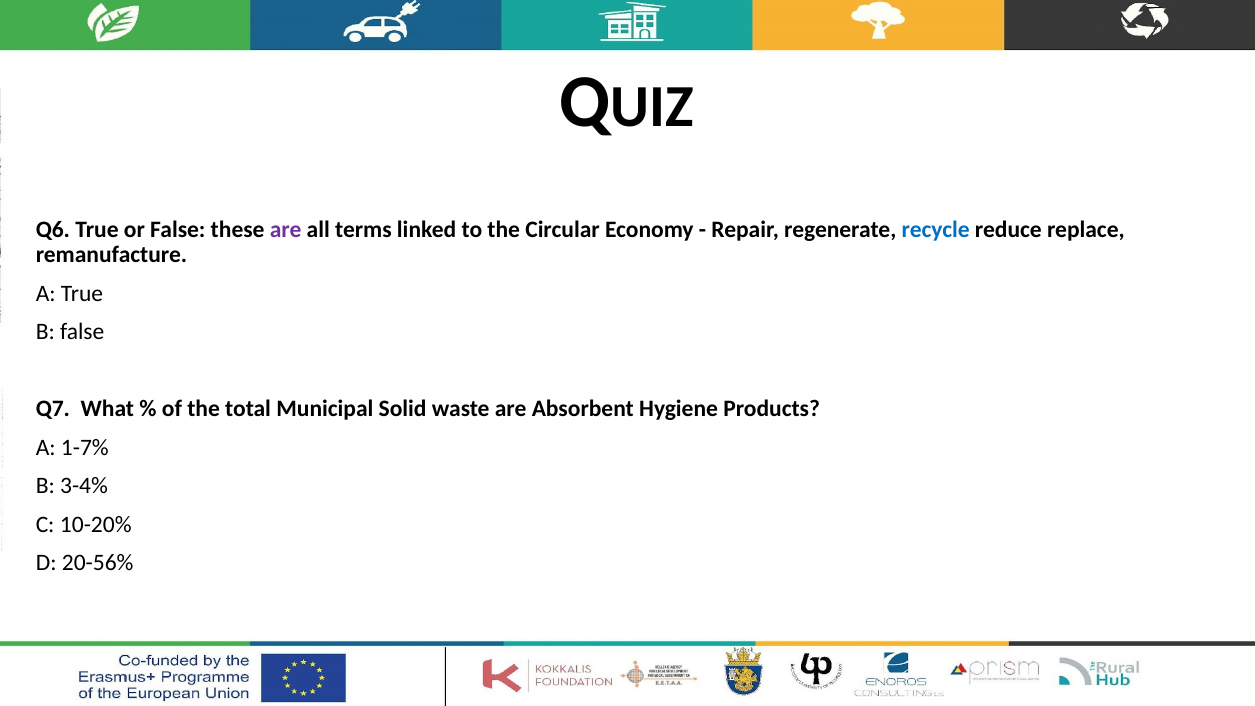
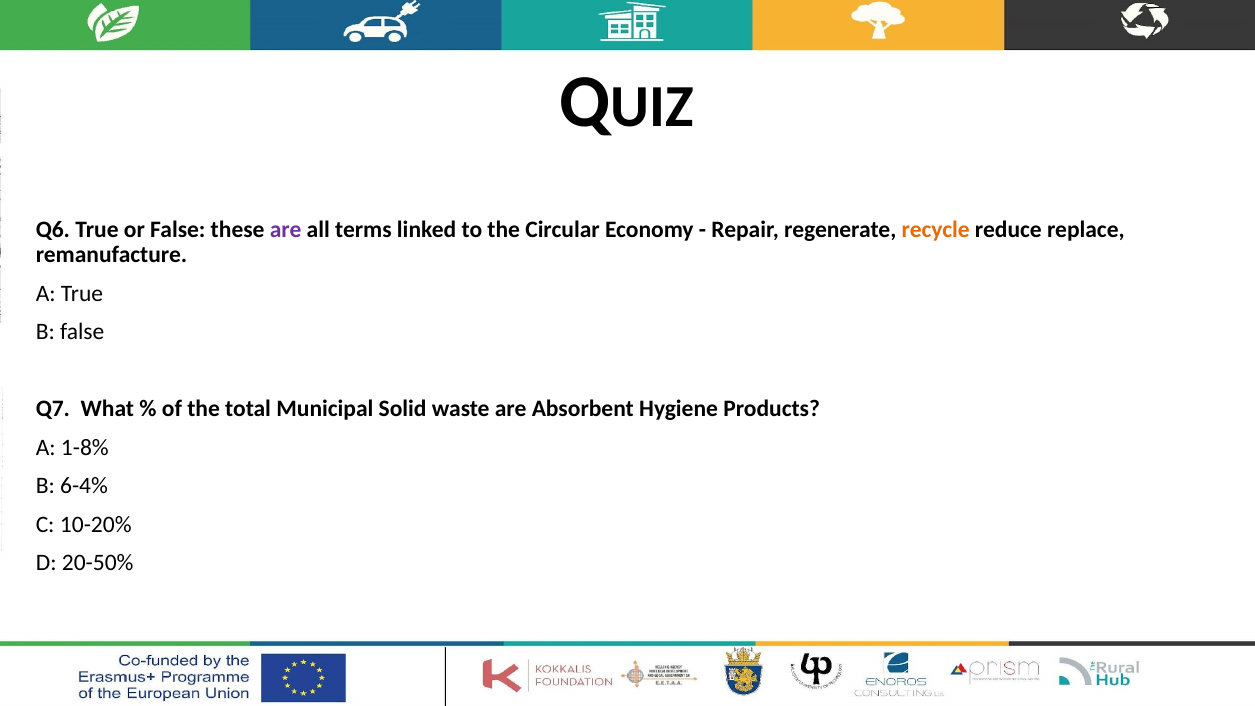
recycle colour: blue -> orange
1-7%: 1-7% -> 1-8%
3-4%: 3-4% -> 6-4%
20-56%: 20-56% -> 20-50%
